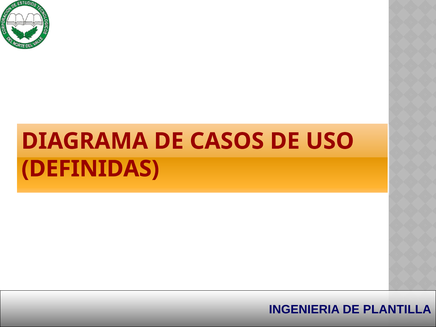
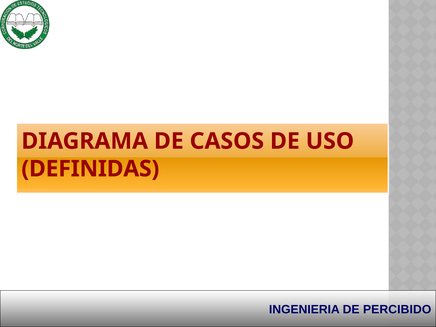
PLANTILLA: PLANTILLA -> PERCIBIDO
